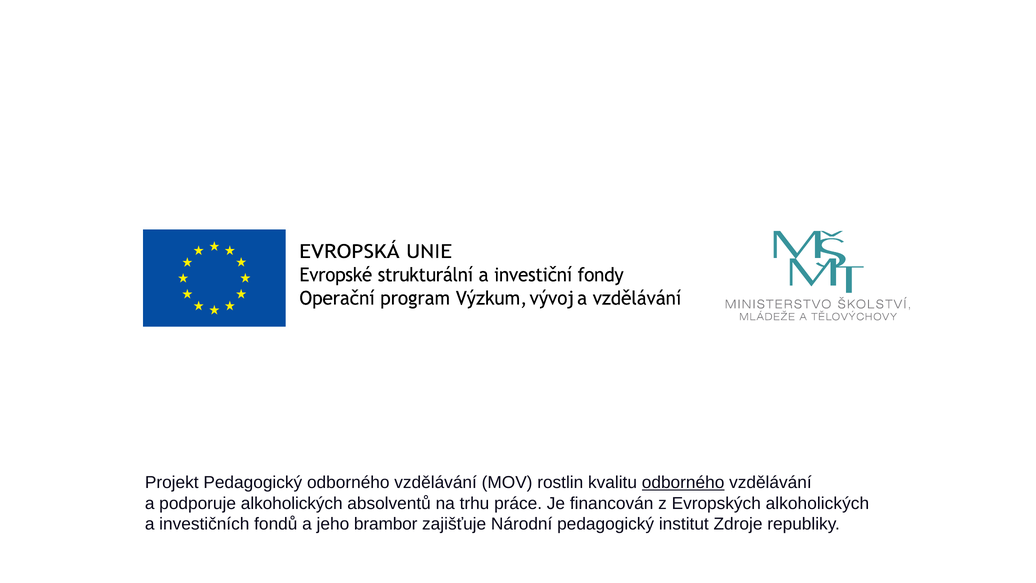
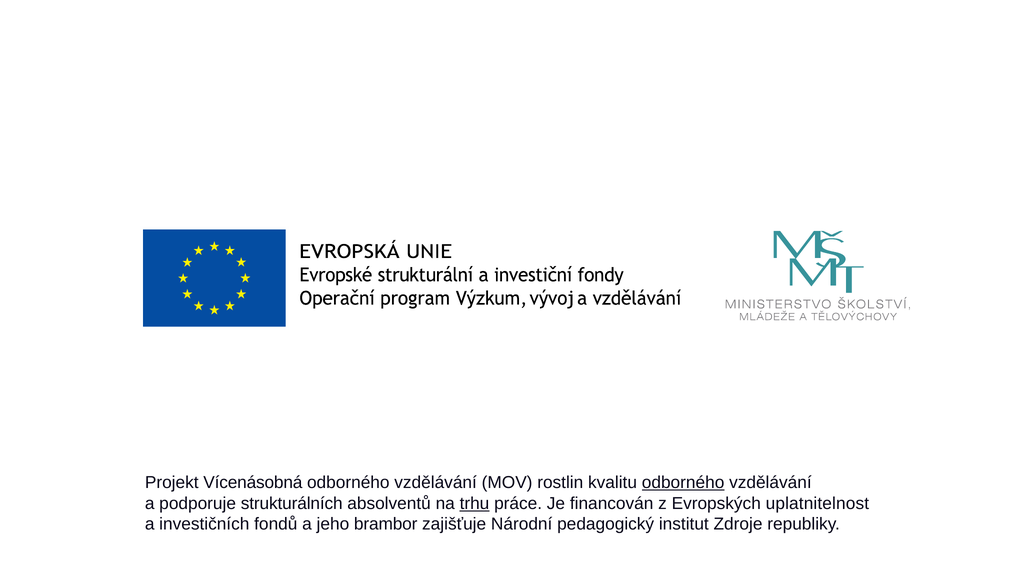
Projekt Pedagogický: Pedagogický -> Vícenásobná
podporuje alkoholických: alkoholických -> strukturálních
trhu underline: none -> present
Evropských alkoholických: alkoholických -> uplatnitelnost
